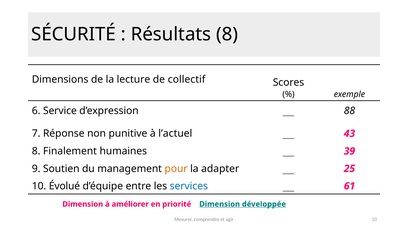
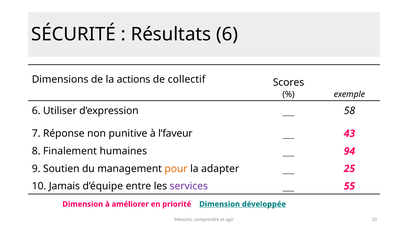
Résultats 8: 8 -> 6
lecture: lecture -> actions
Service: Service -> Utiliser
88: 88 -> 58
l’actuel: l’actuel -> l’faveur
39: 39 -> 94
Évolué: Évolué -> Jamais
services colour: blue -> purple
61: 61 -> 55
